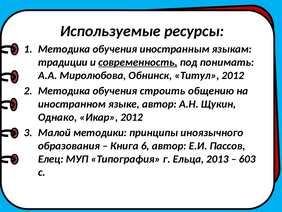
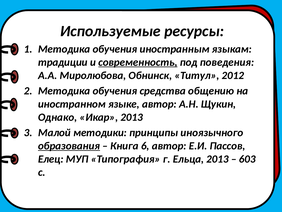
понимать: понимать -> поведения
строить: строить -> средства
Икар 2012: 2012 -> 2013
образования underline: none -> present
